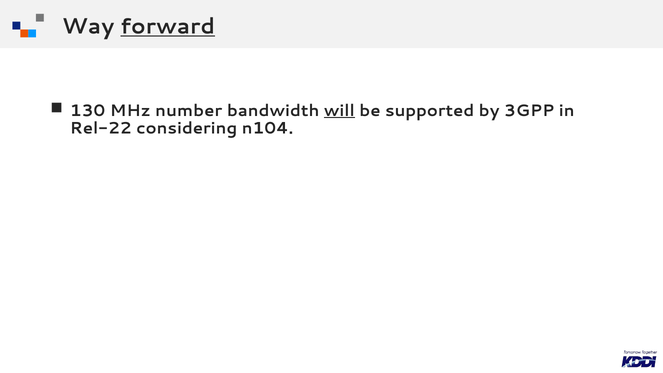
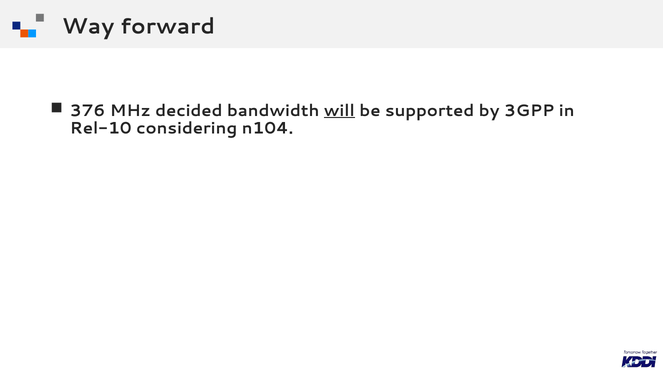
forward underline: present -> none
130: 130 -> 376
number: number -> decided
Rel-22: Rel-22 -> Rel-10
